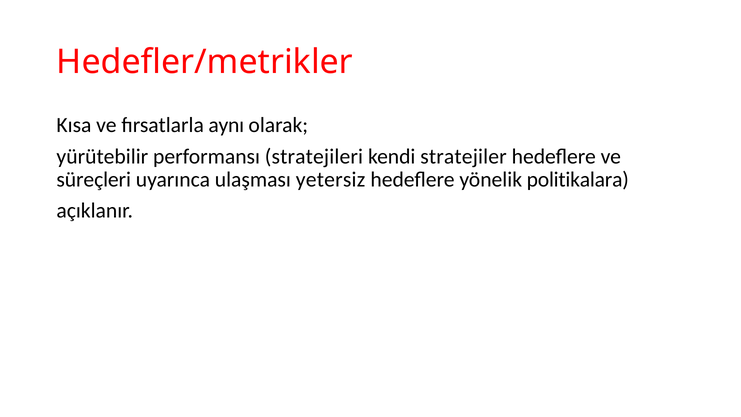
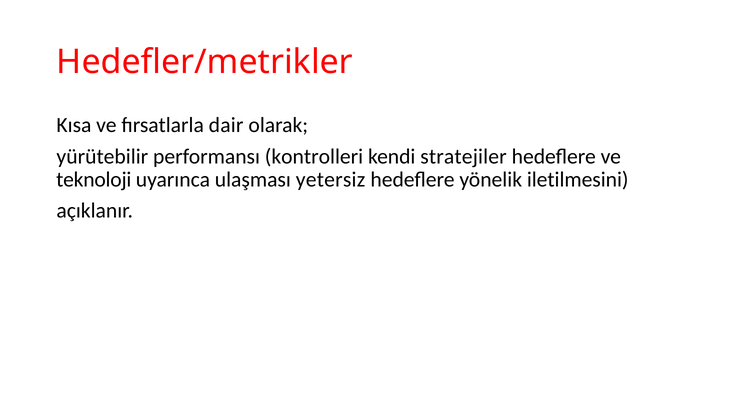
aynı: aynı -> dair
stratejileri: stratejileri -> kontrolleri
süreçleri: süreçleri -> teknoloji
politikalara: politikalara -> iletilmesini
